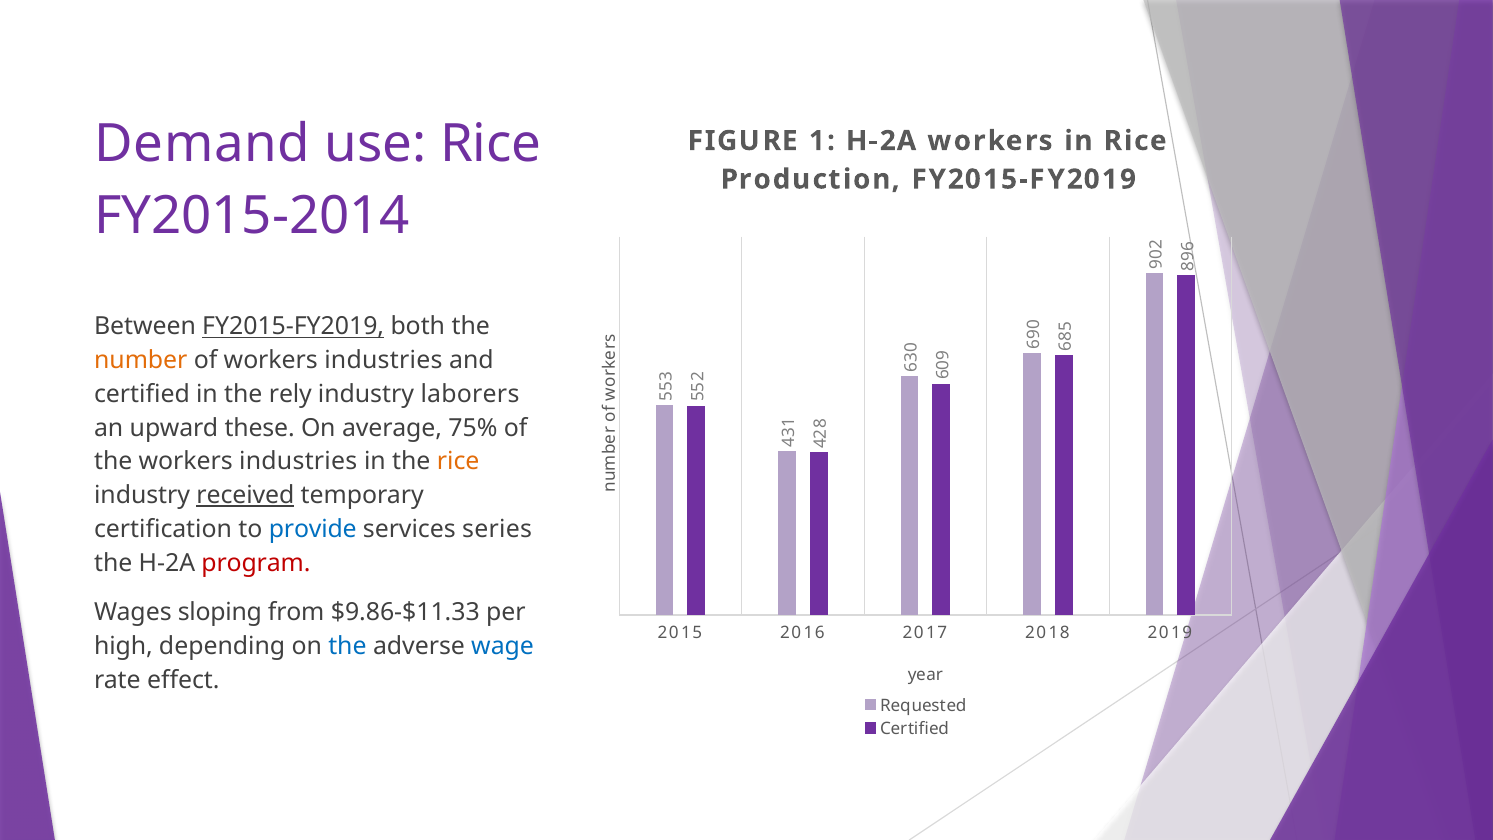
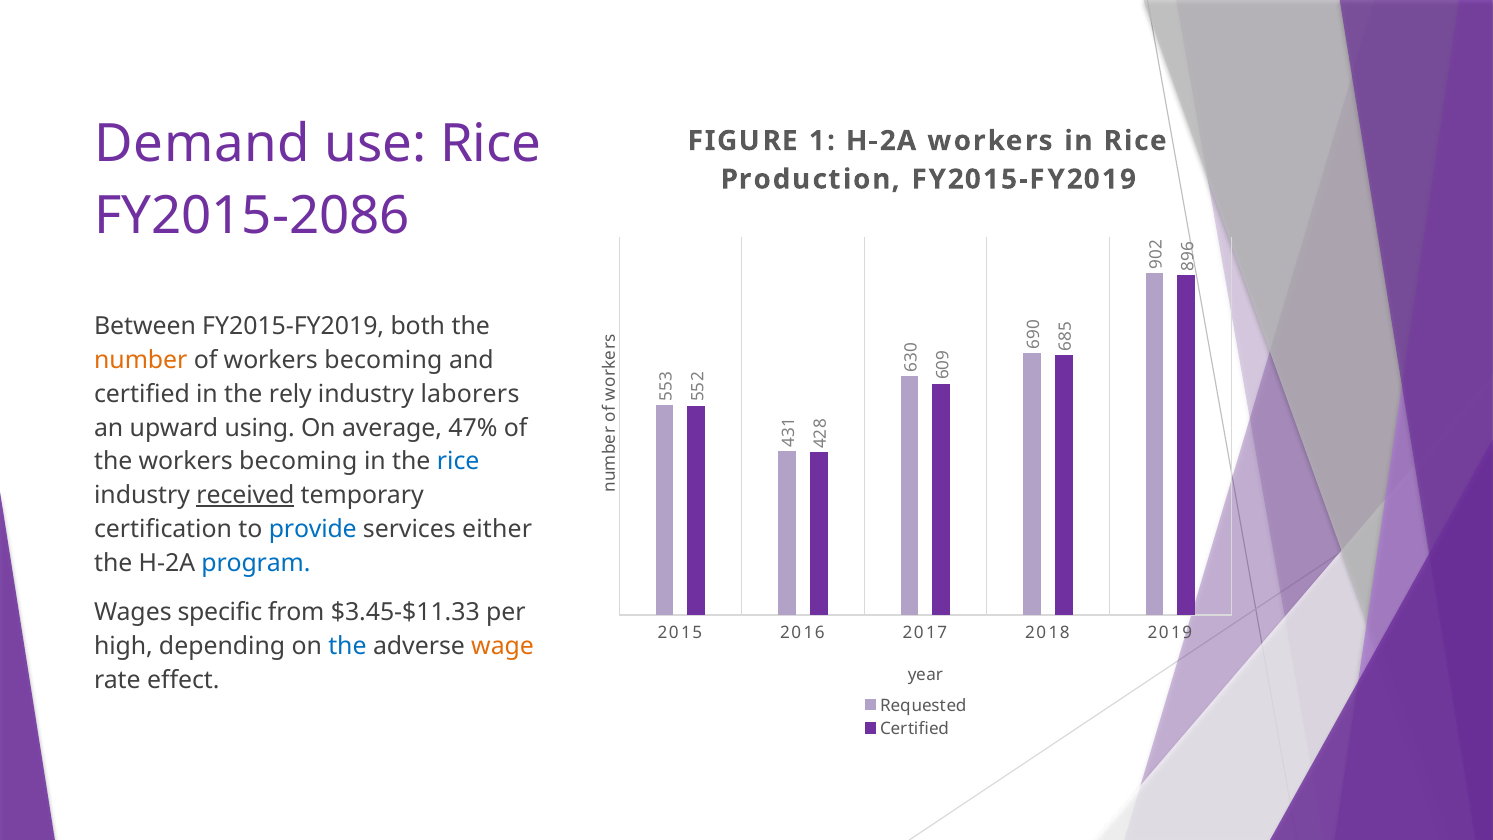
FY2015-2014: FY2015-2014 -> FY2015-2086
FY2015-FY2019 at (293, 326) underline: present -> none
of workers industries: industries -> becoming
these: these -> using
75%: 75% -> 47%
the workers industries: industries -> becoming
rice at (458, 462) colour: orange -> blue
series: series -> either
program colour: red -> blue
sloping: sloping -> specific
$9.86-$11.33: $9.86-$11.33 -> $3.45-$11.33
wage colour: blue -> orange
